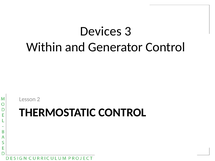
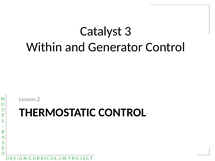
Devices: Devices -> Catalyst
